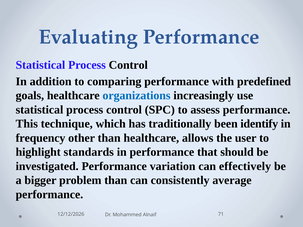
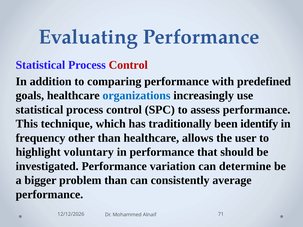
Control at (128, 65) colour: black -> red
standards: standards -> voluntary
effectively: effectively -> determine
